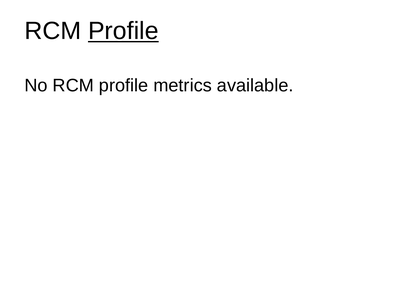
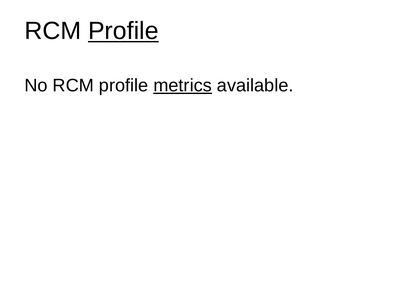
metrics underline: none -> present
